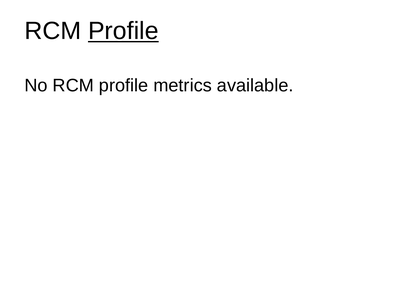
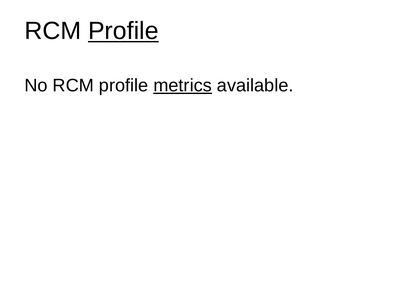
metrics underline: none -> present
